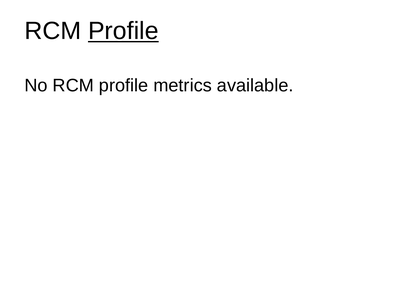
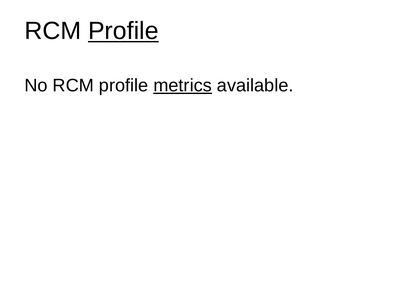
metrics underline: none -> present
